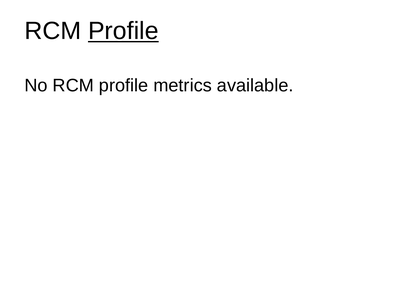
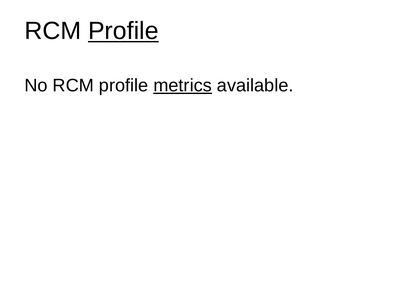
metrics underline: none -> present
